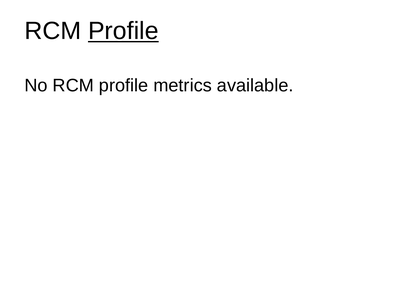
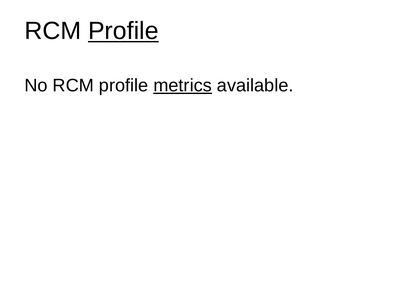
metrics underline: none -> present
